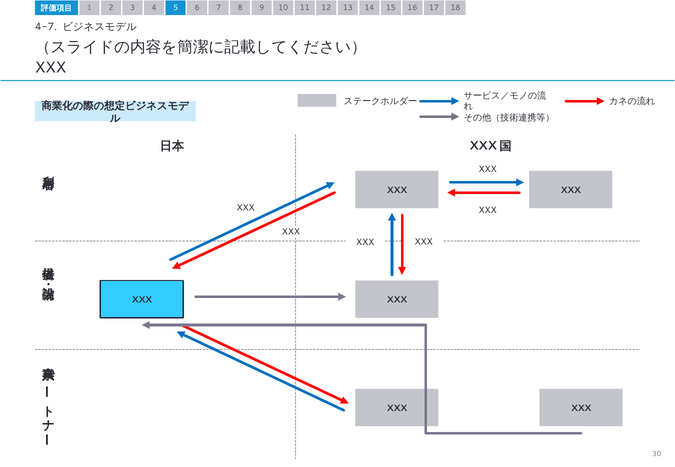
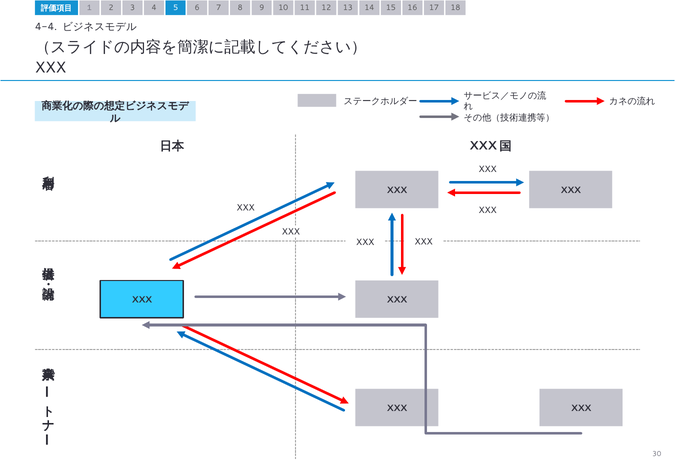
4-7: 4-7 -> 4-4
